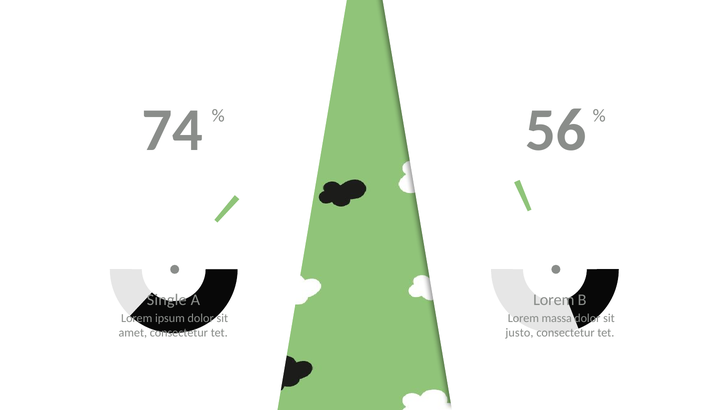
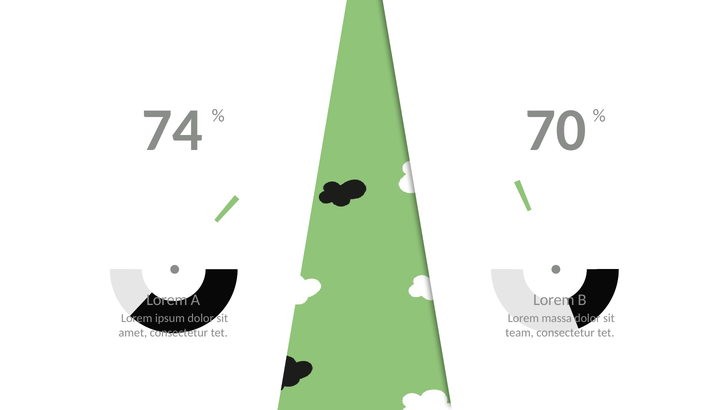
56: 56 -> 70
Single at (167, 299): Single -> Lorem
justo: justo -> team
